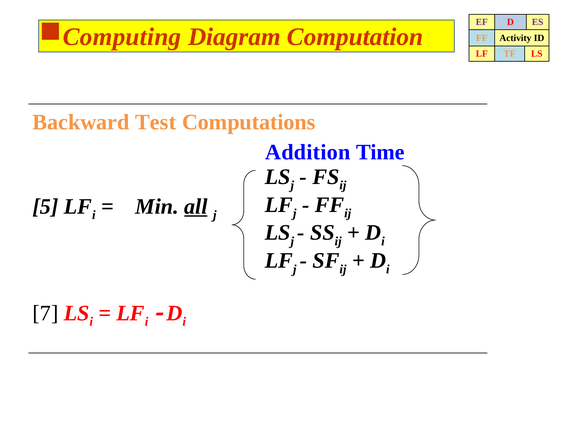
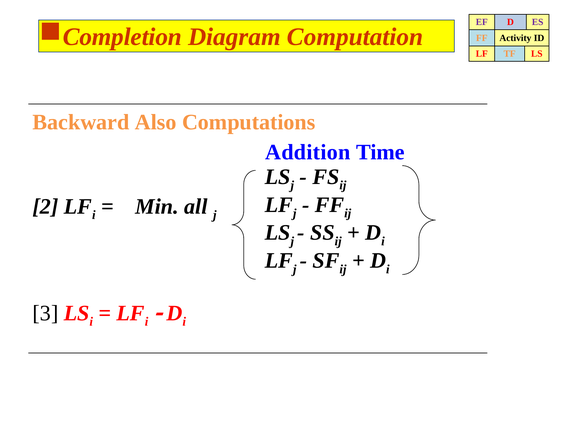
Computing: Computing -> Completion
Test: Test -> Also
5: 5 -> 2
all underline: present -> none
7: 7 -> 3
